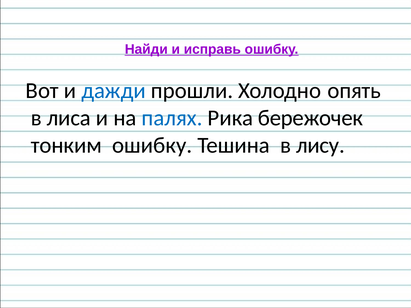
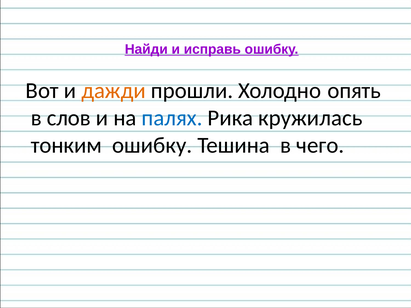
дажди colour: blue -> orange
лиса: лиса -> слов
бережочек: бережочек -> кружилась
лису: лису -> чего
